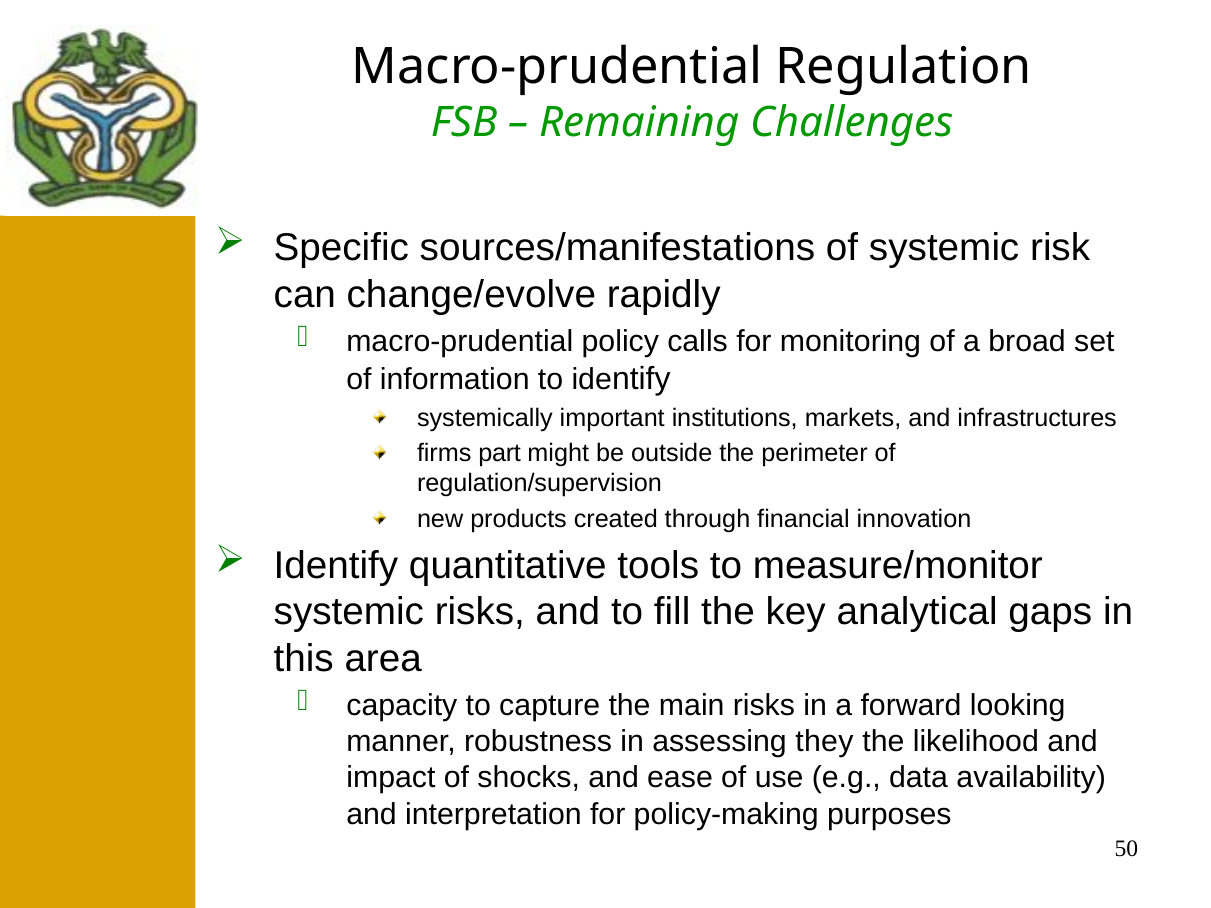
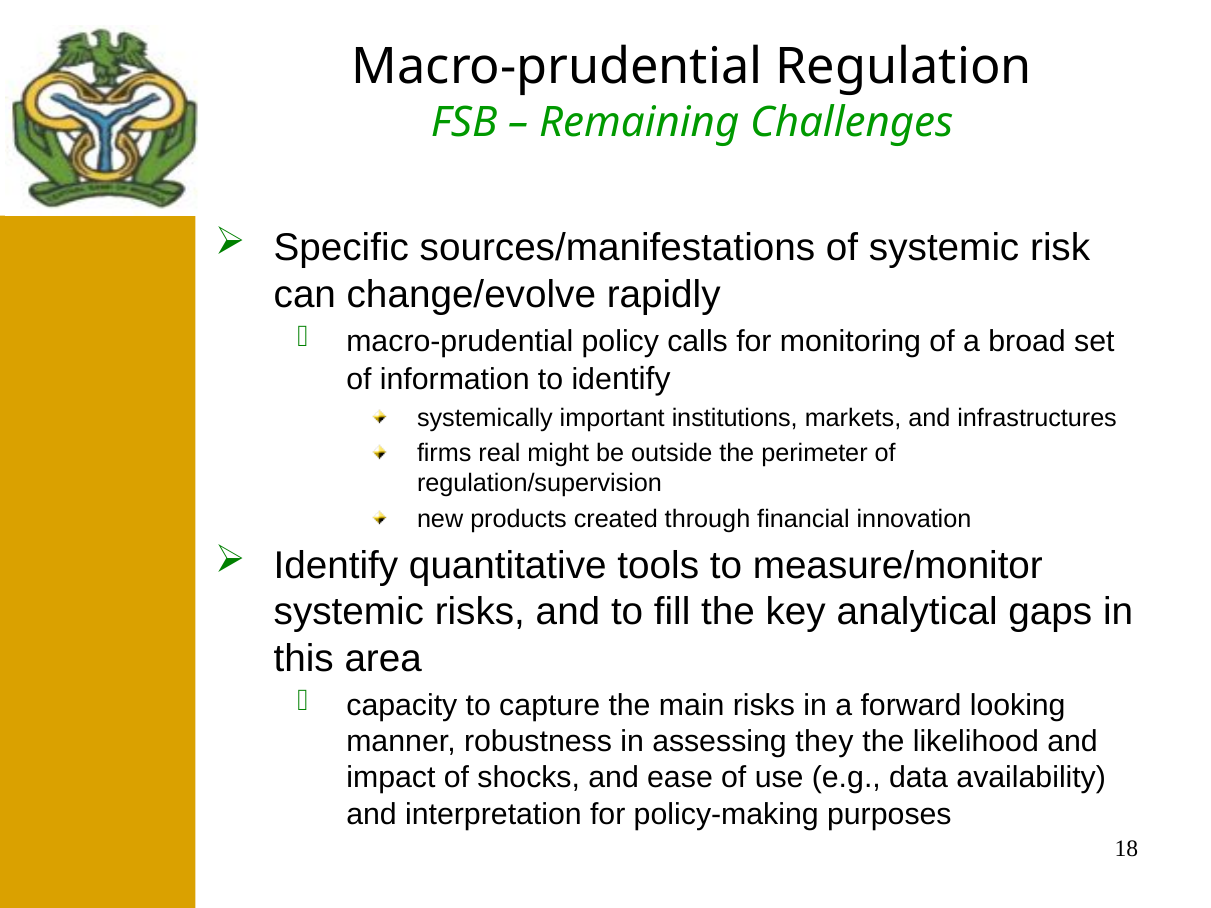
part: part -> real
50: 50 -> 18
